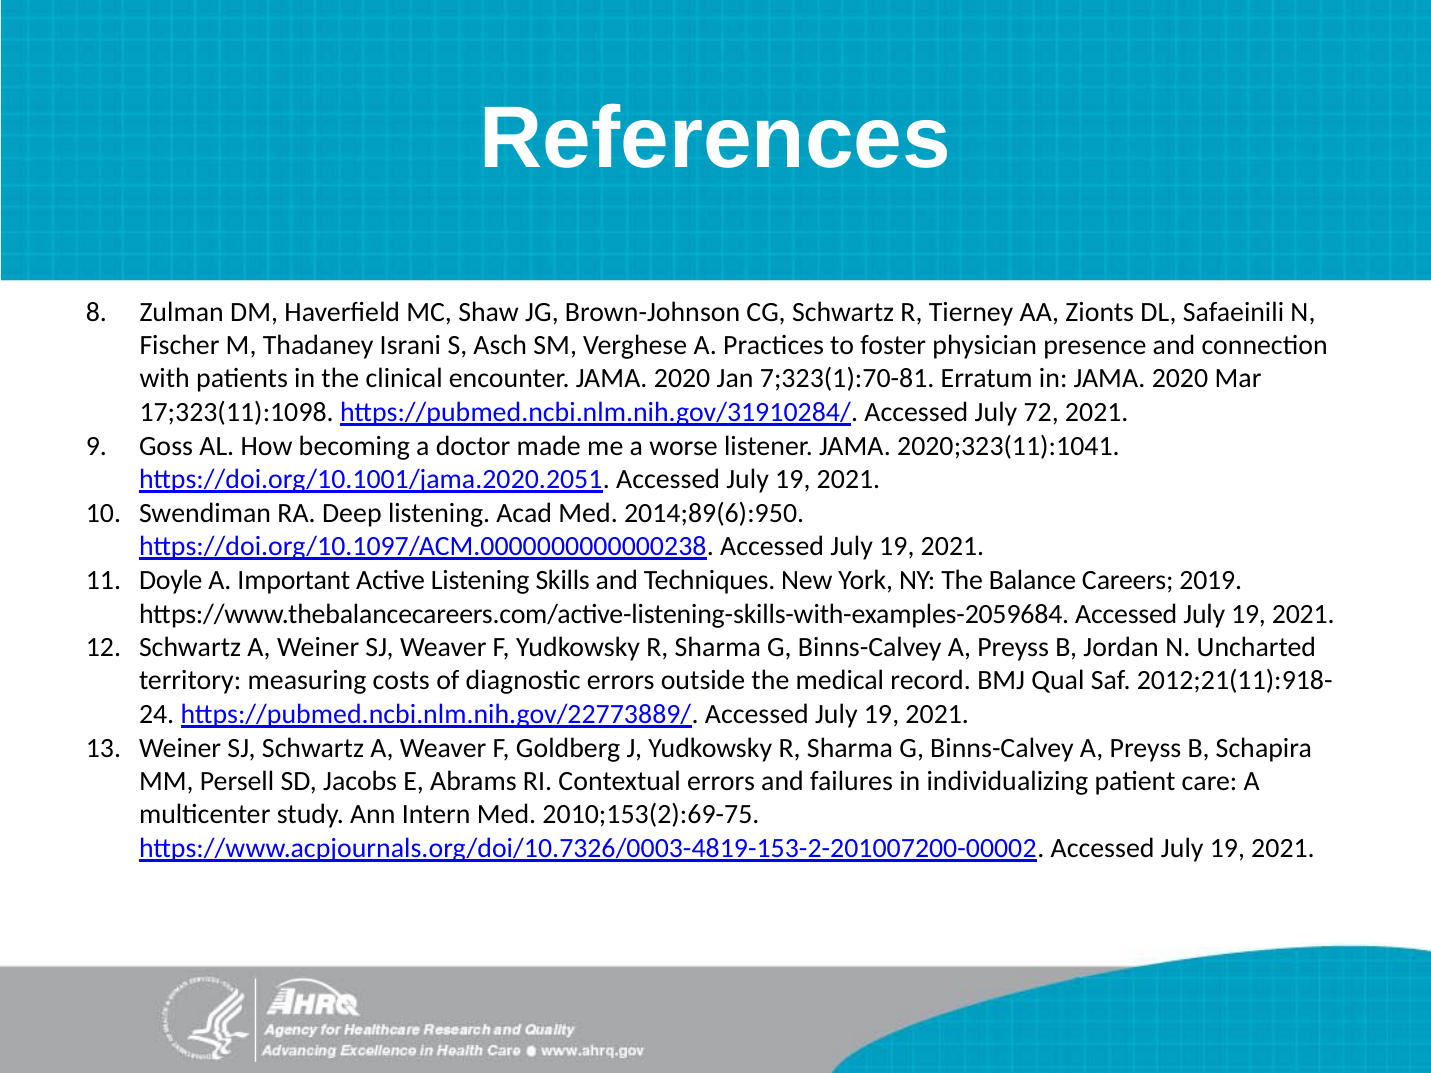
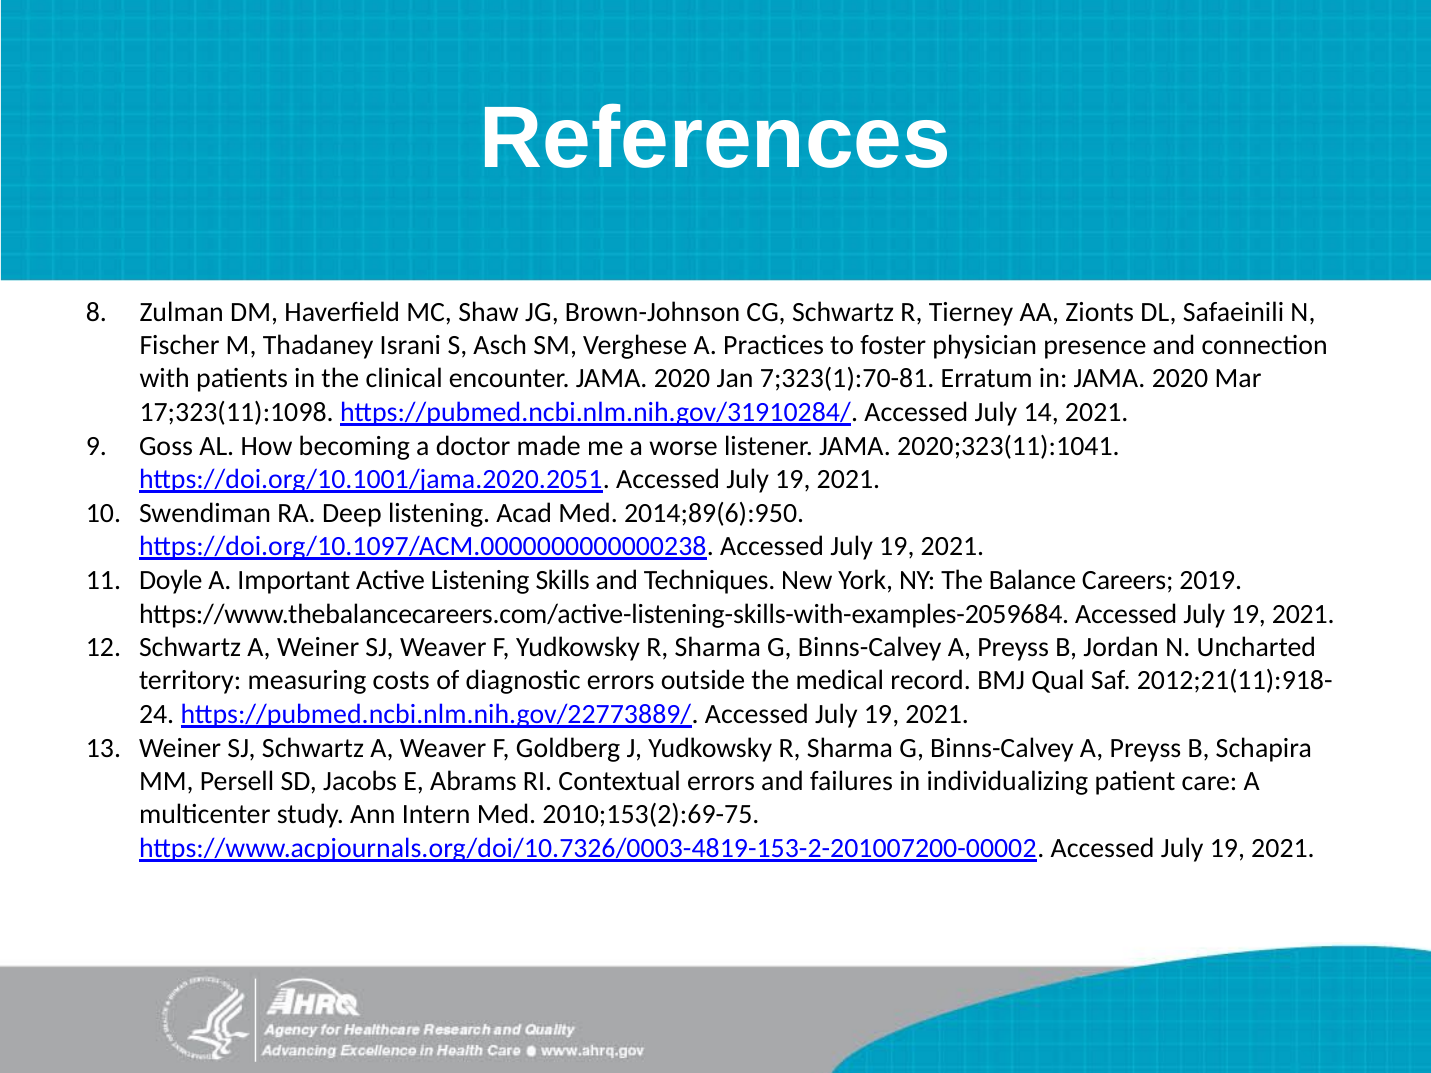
72: 72 -> 14
